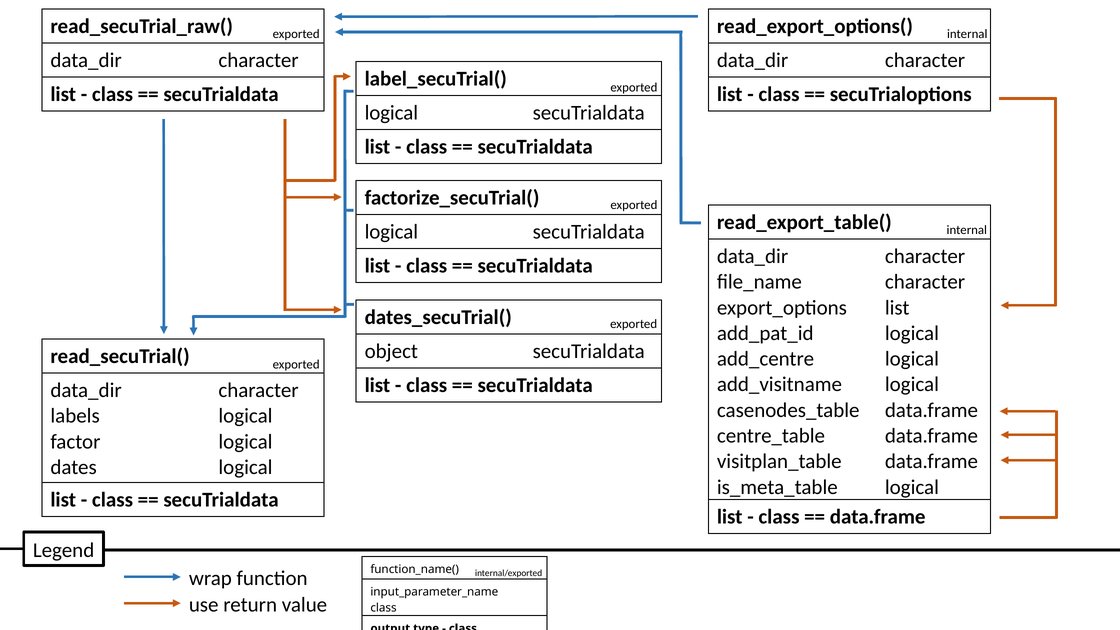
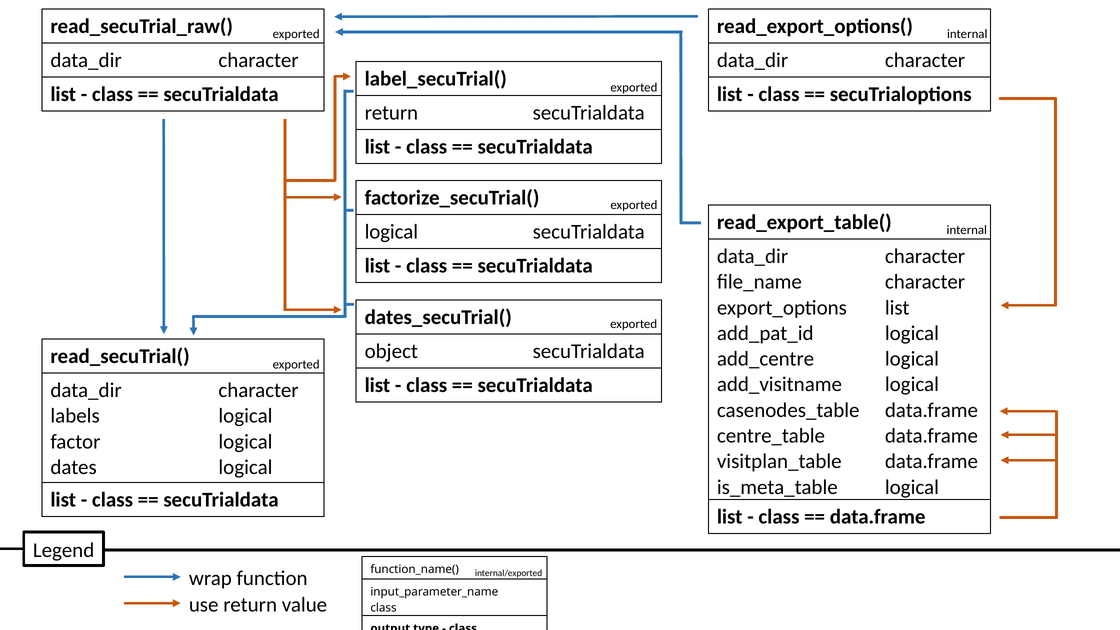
logical at (391, 113): logical -> return
